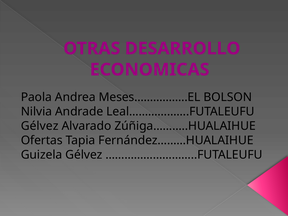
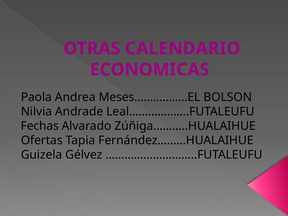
DESARROLLO: DESARROLLO -> CALENDARIO
Gélvez at (40, 126): Gélvez -> Fechas
